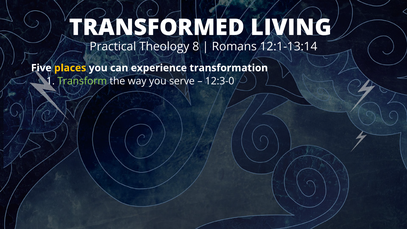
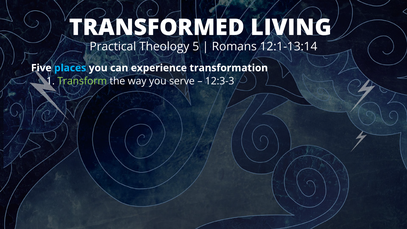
8: 8 -> 5
places colour: yellow -> light blue
12:3-0: 12:3-0 -> 12:3-3
